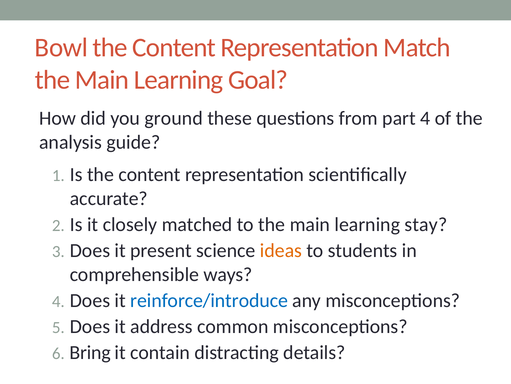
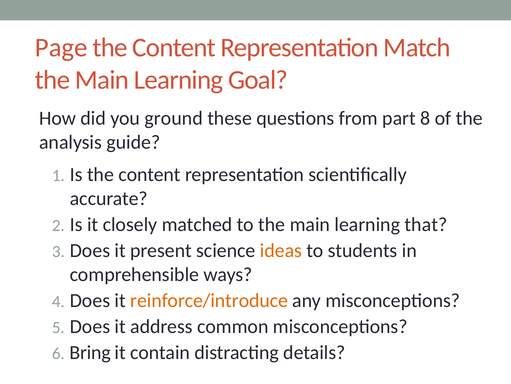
Bowl: Bowl -> Page
part 4: 4 -> 8
stay: stay -> that
reinforce/introduce colour: blue -> orange
